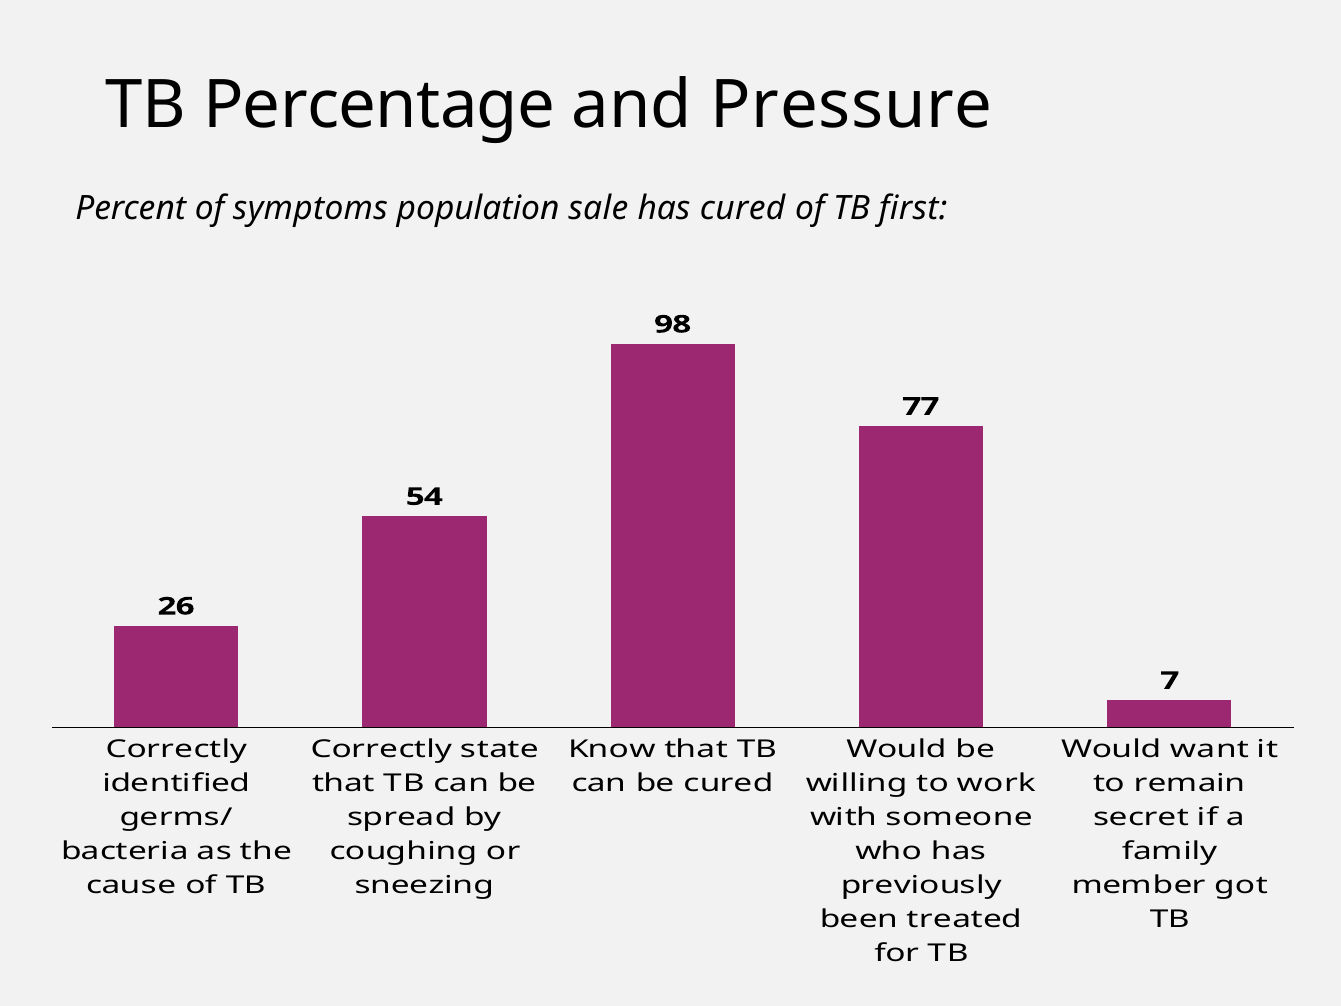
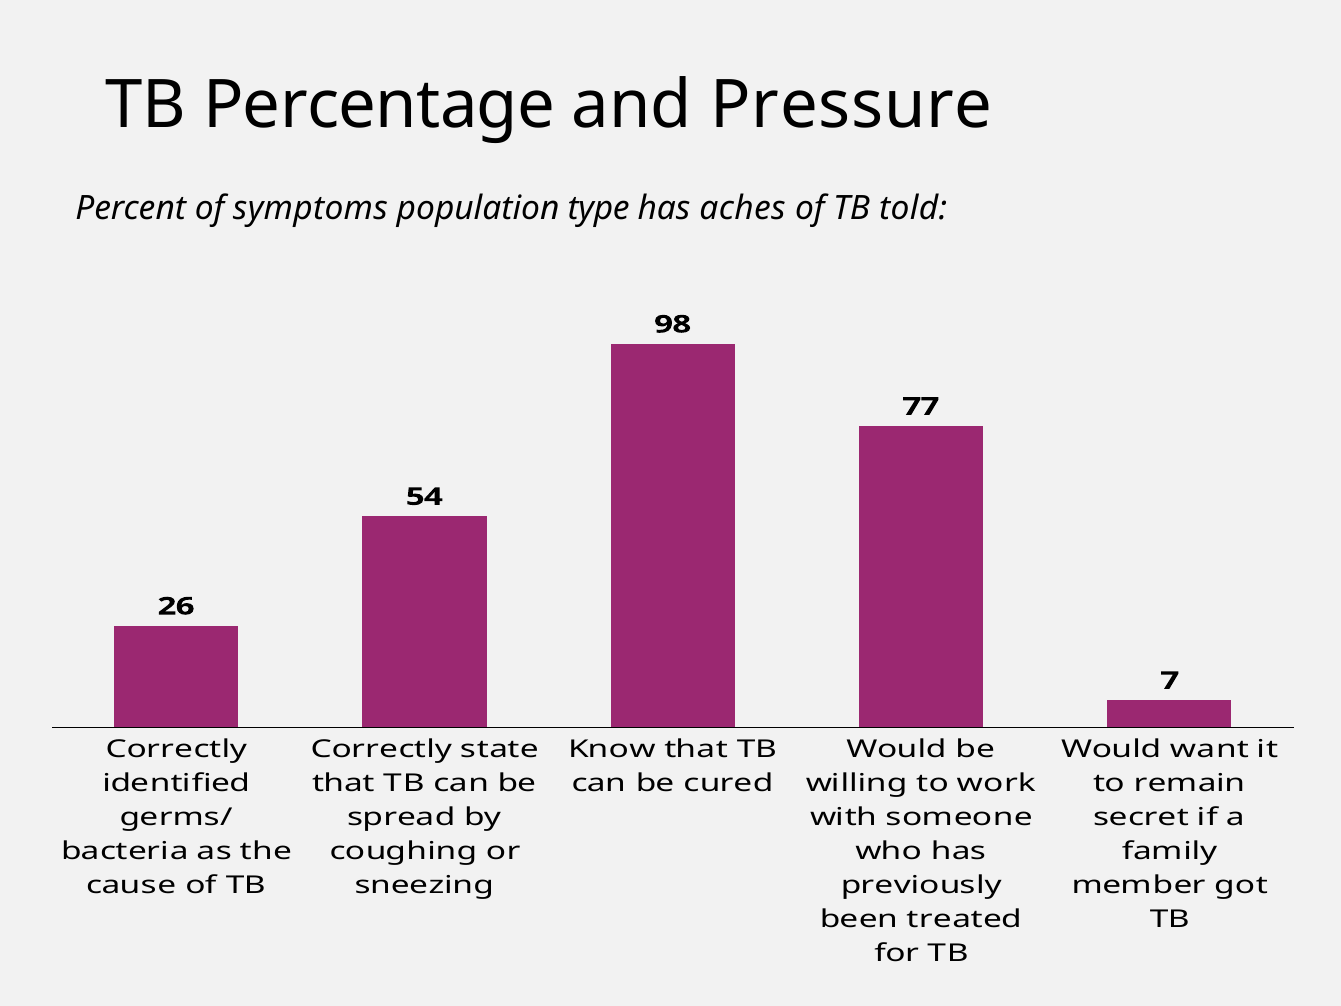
sale: sale -> type
has cured: cured -> aches
first: first -> told
